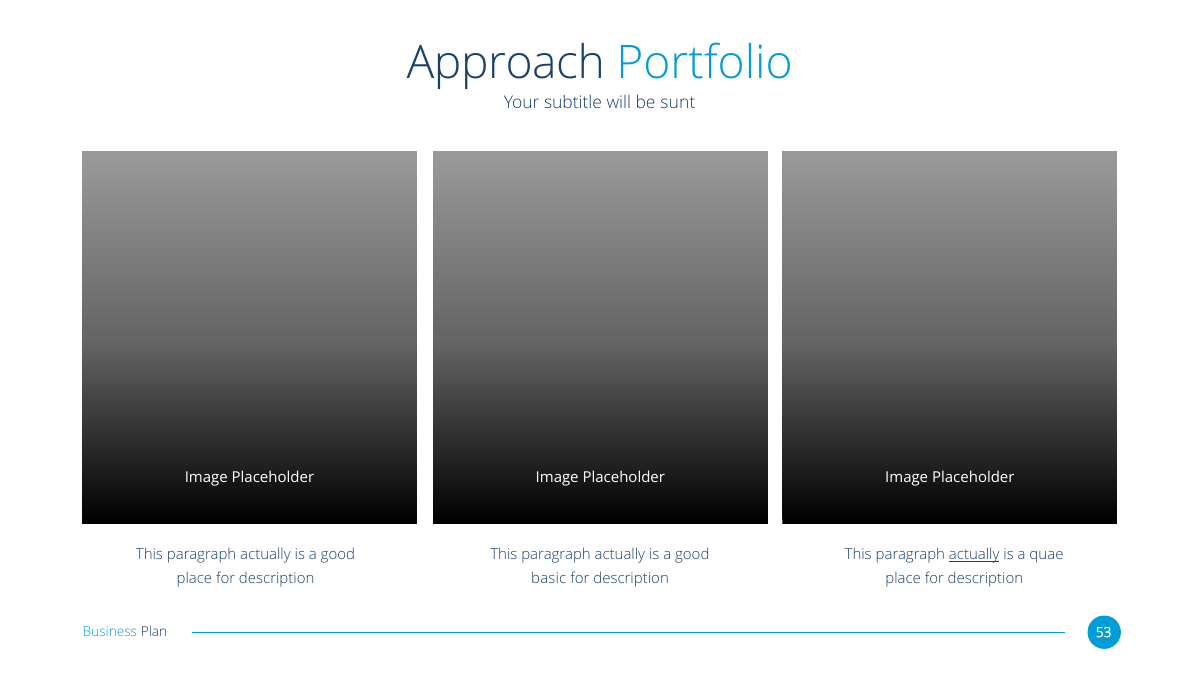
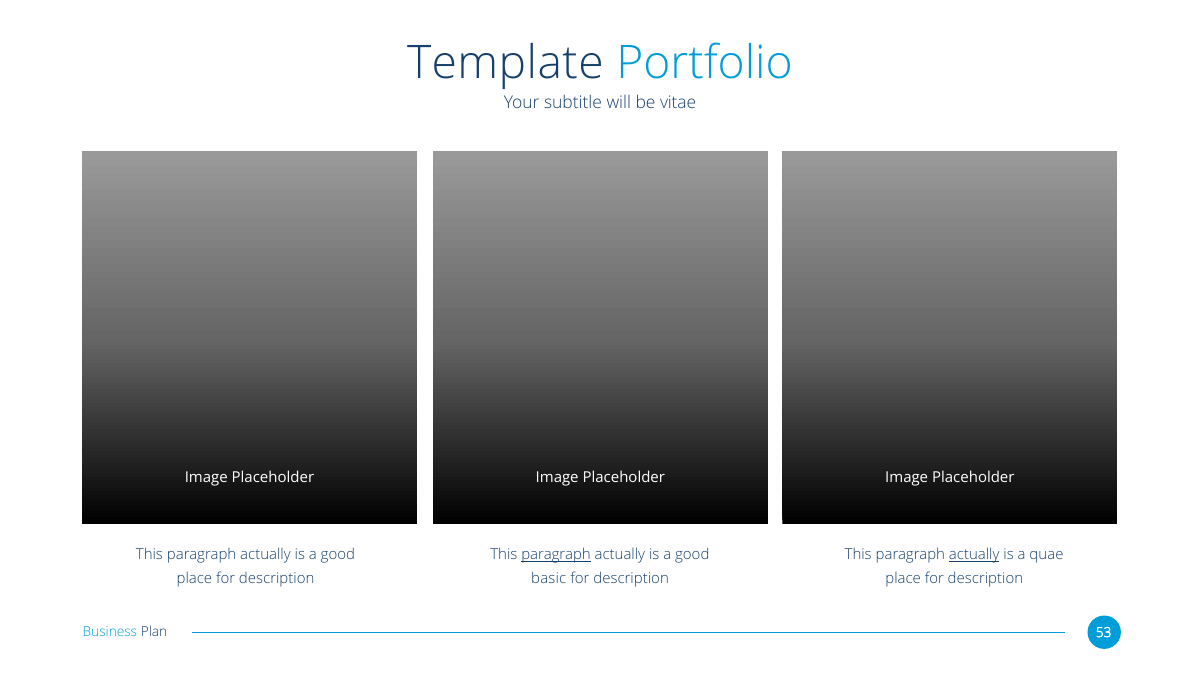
Approach: Approach -> Template
sunt: sunt -> vitae
paragraph at (556, 555) underline: none -> present
